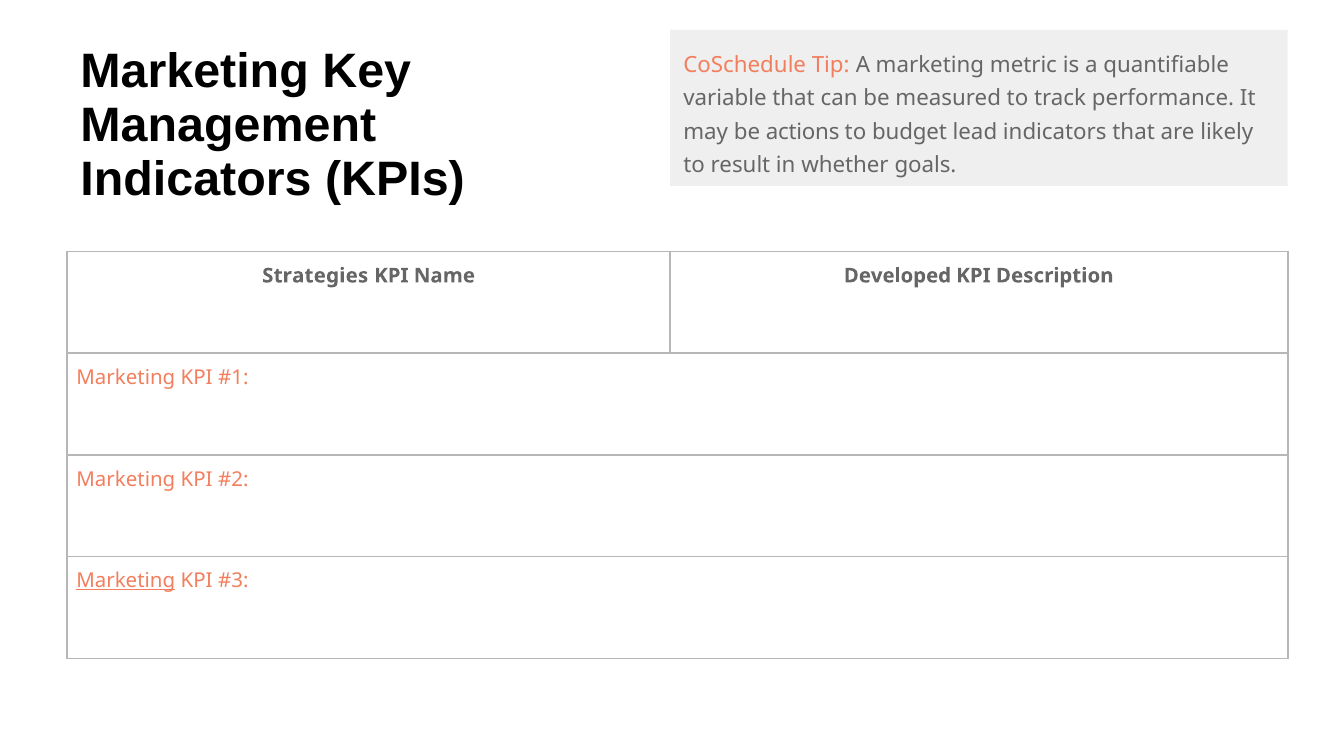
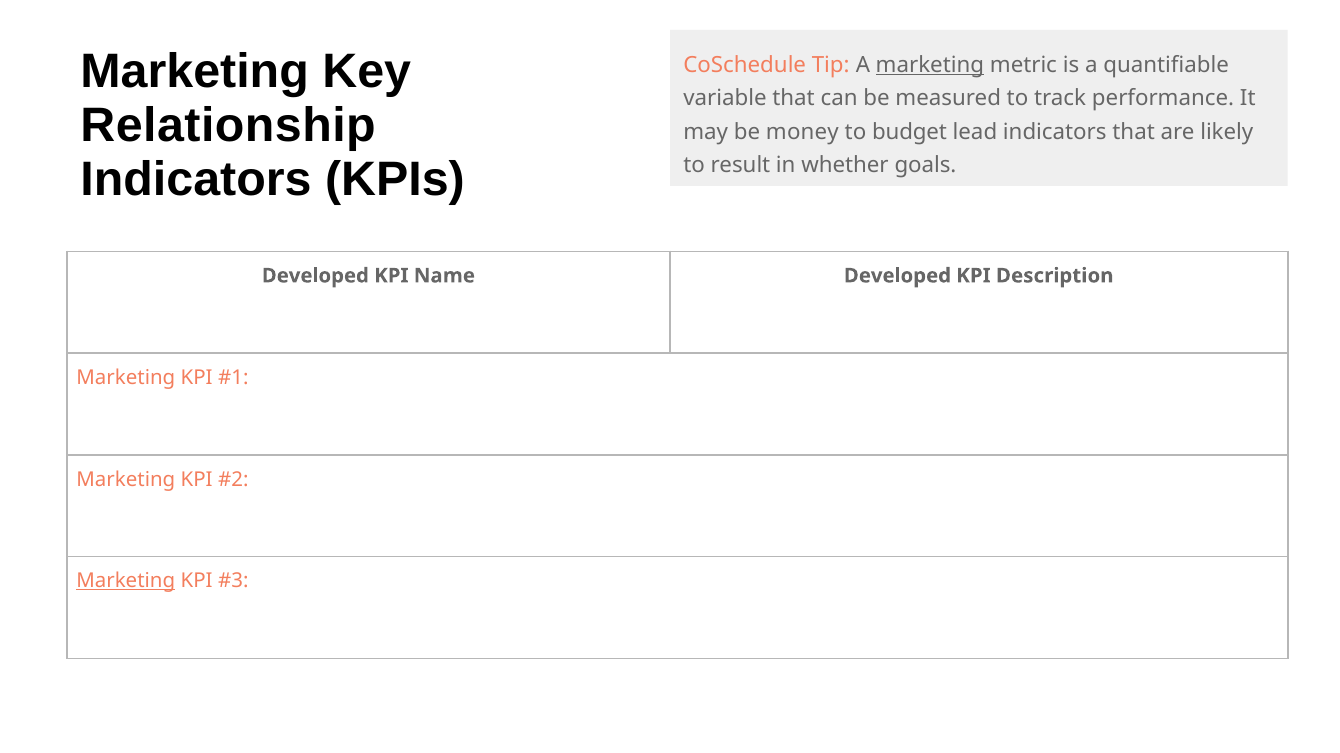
marketing at (930, 65) underline: none -> present
Management: Management -> Relationship
actions: actions -> money
Strategies at (315, 276): Strategies -> Developed
